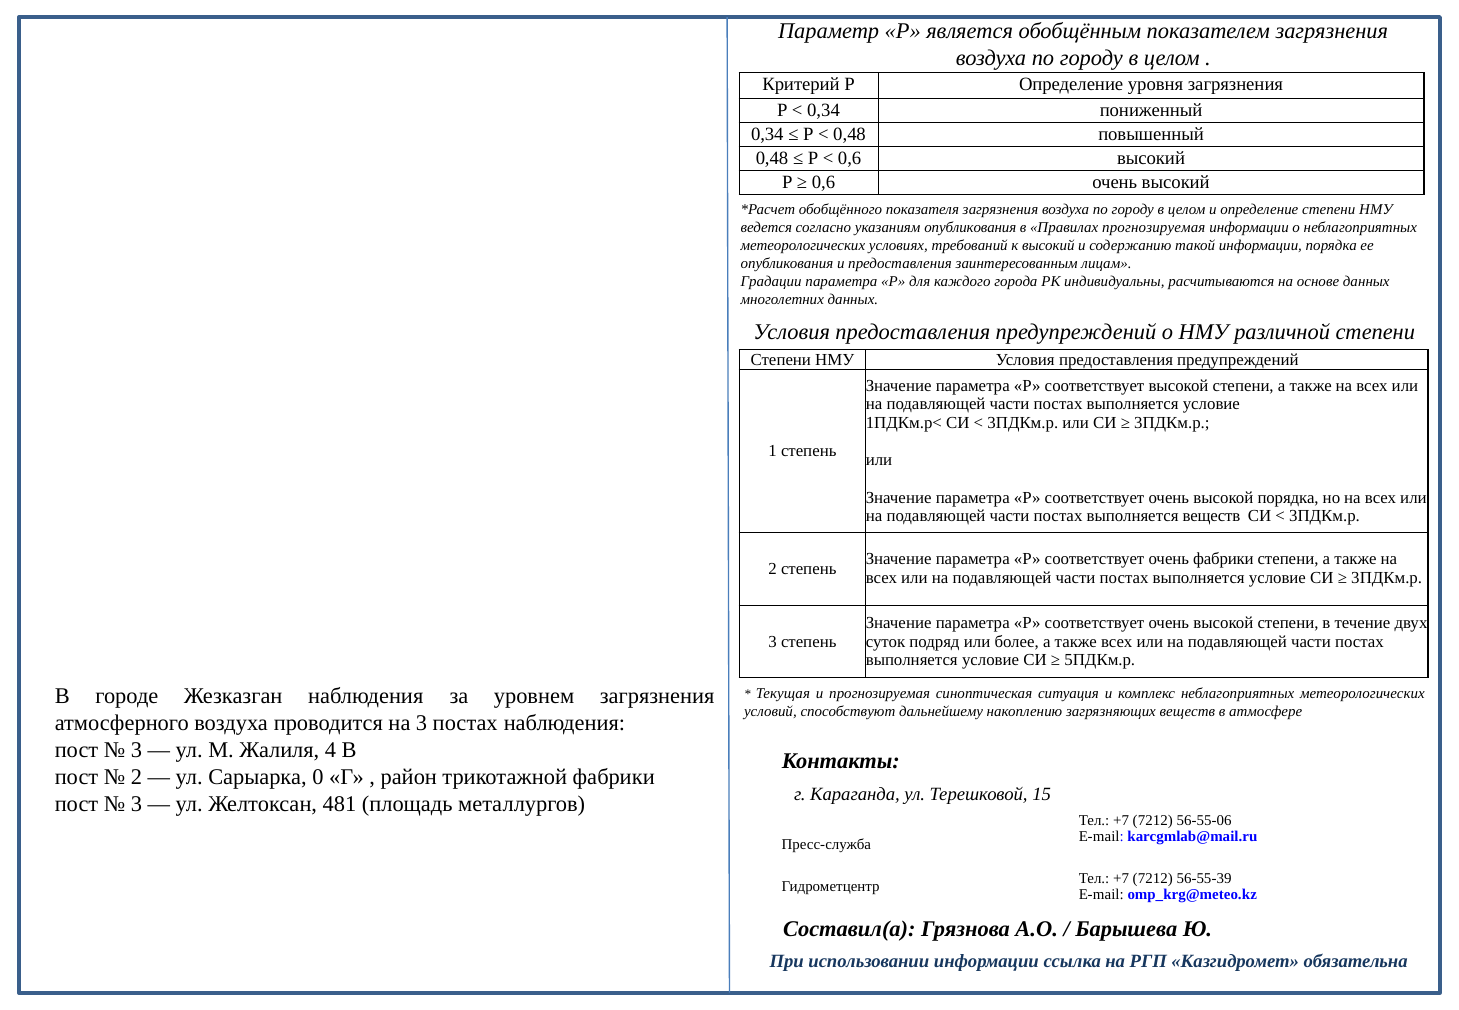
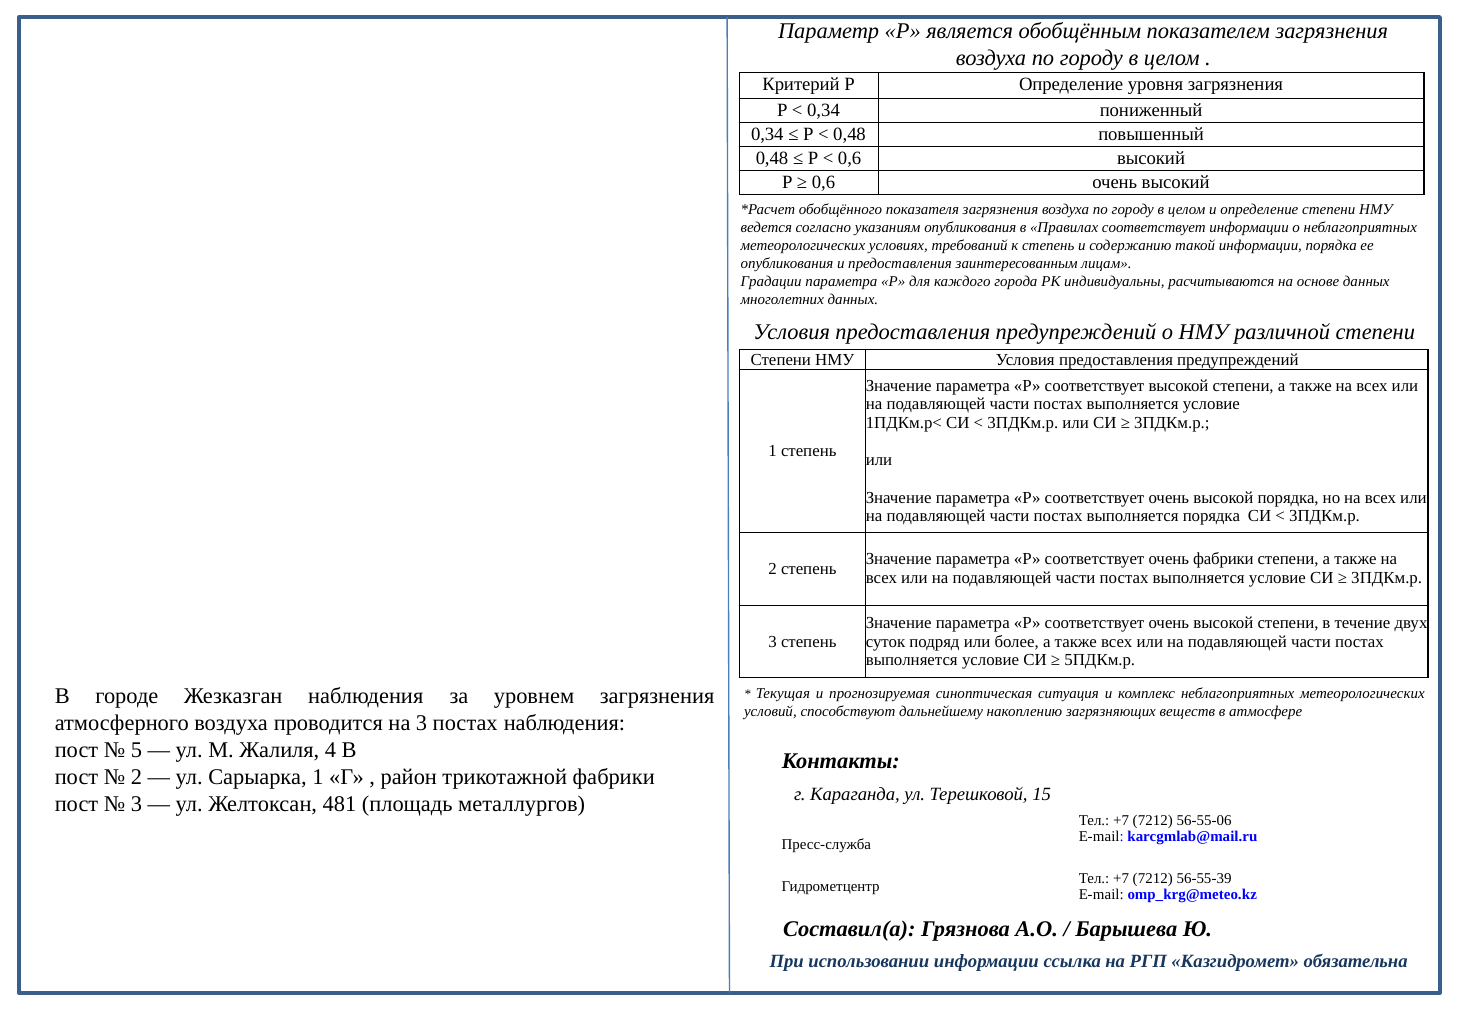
Правилах прогнозируемая: прогнозируемая -> соответствует
к высокий: высокий -> степень
выполняется веществ: веществ -> порядка
3 at (136, 750): 3 -> 5
Сарыарка 0: 0 -> 1
